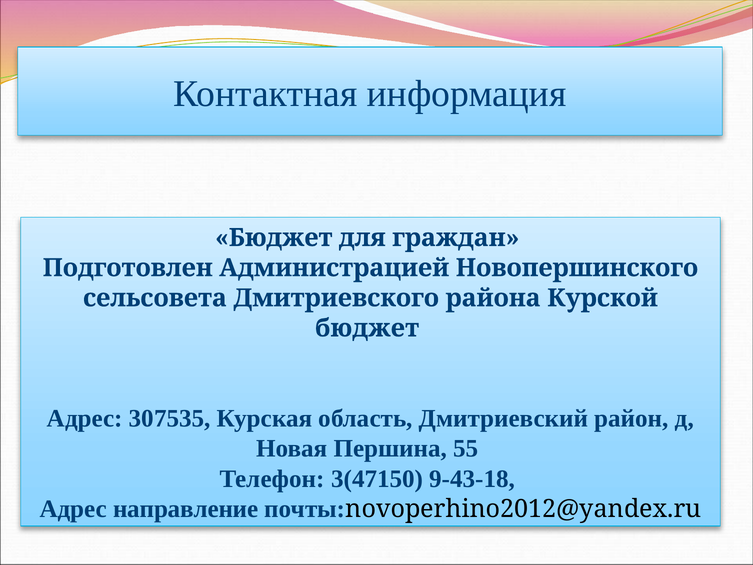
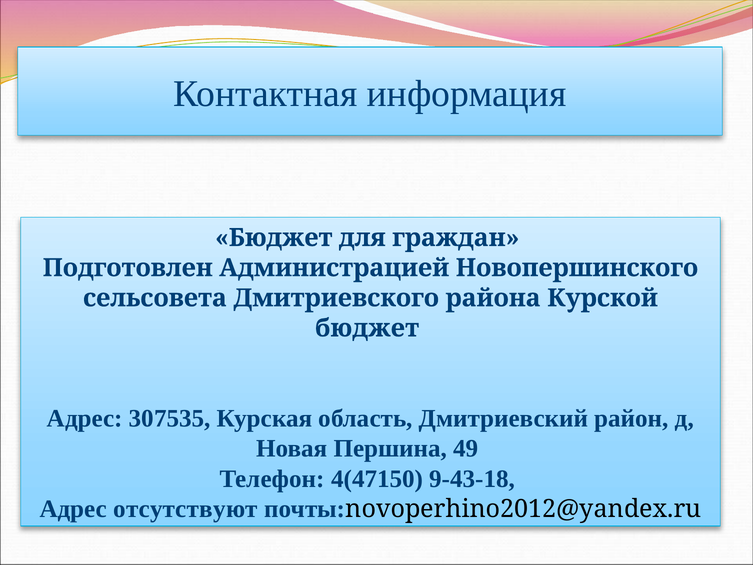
55: 55 -> 49
3(47150: 3(47150 -> 4(47150
направление: направление -> отсутствуют
